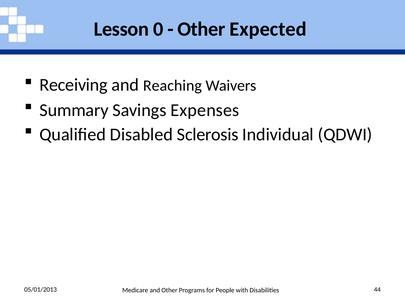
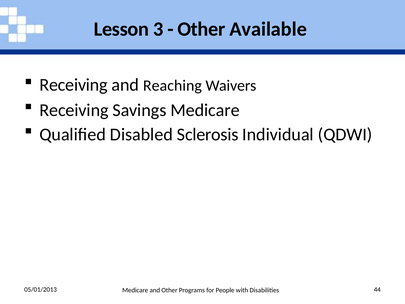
0: 0 -> 3
Expected: Expected -> Available
Summary at (74, 110): Summary -> Receiving
Savings Expenses: Expenses -> Medicare
